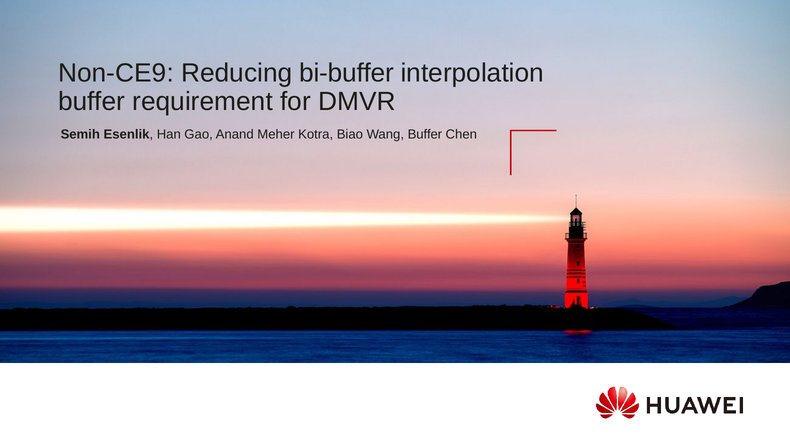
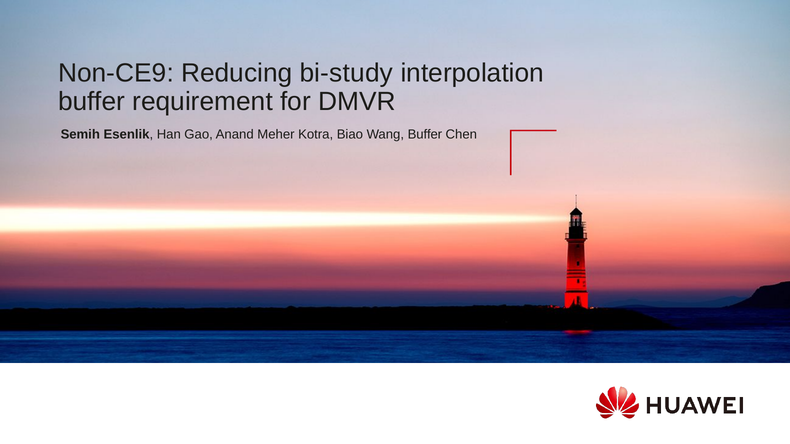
bi-buffer: bi-buffer -> bi-study
